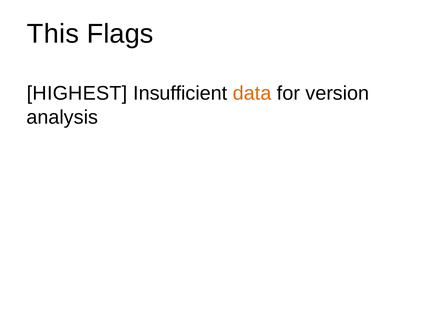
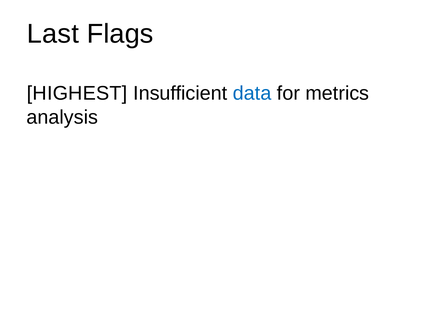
This: This -> Last
data colour: orange -> blue
version: version -> metrics
